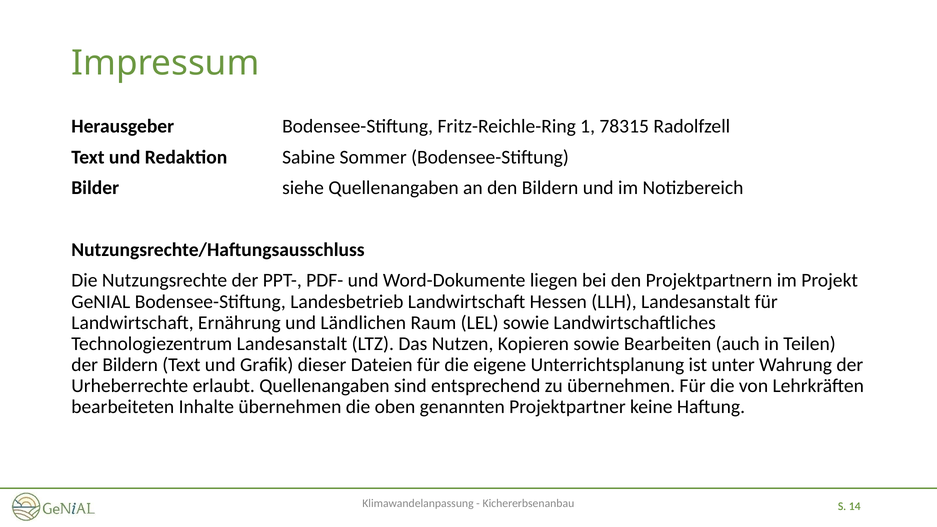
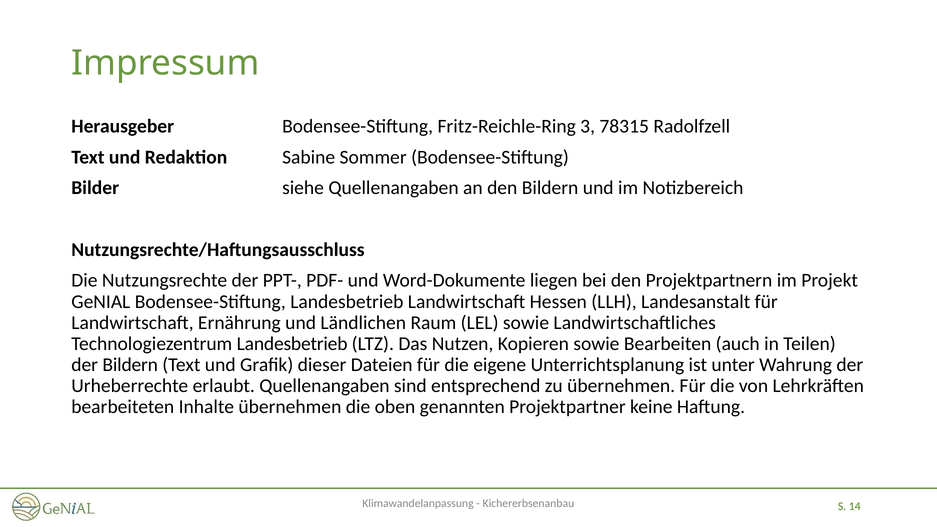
1: 1 -> 3
Technologiezentrum Landesanstalt: Landesanstalt -> Landesbetrieb
